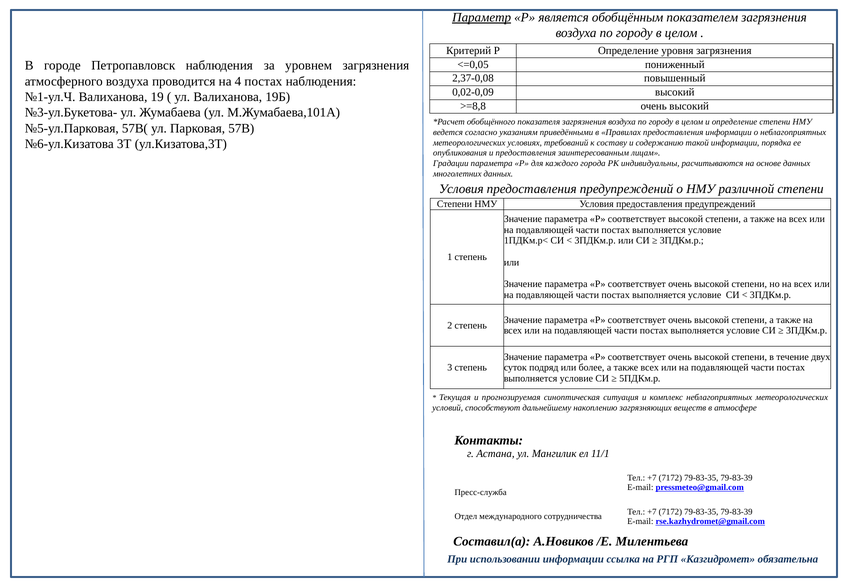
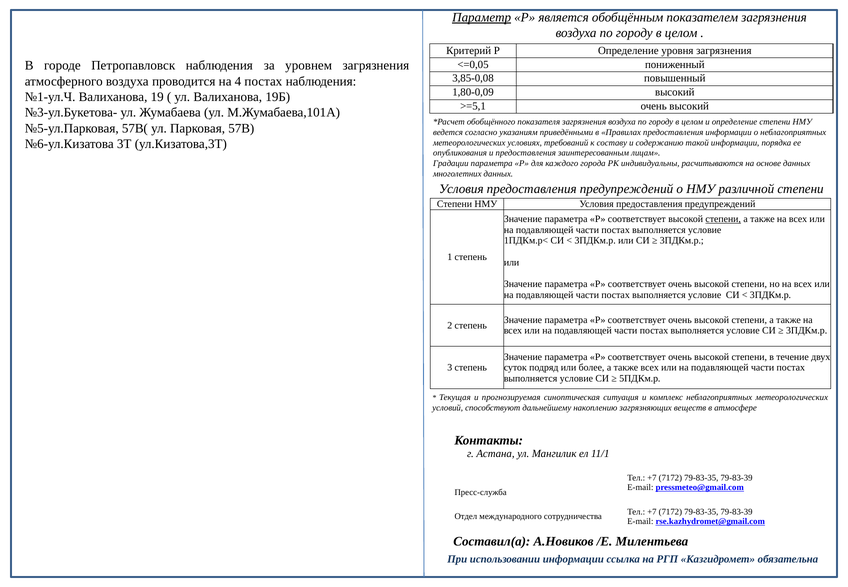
2,37-0,08: 2,37-0,08 -> 3,85-0,08
0,02-0,09: 0,02-0,09 -> 1,80-0,09
>=8,8: >=8,8 -> >=5,1
степени at (723, 219) underline: none -> present
